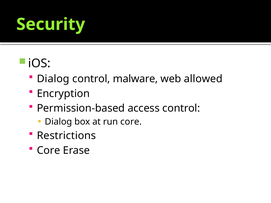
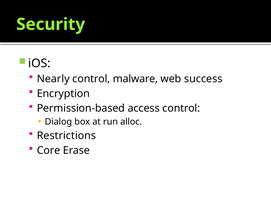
Dialog at (53, 79): Dialog -> Nearly
allowed: allowed -> success
run core: core -> alloc
